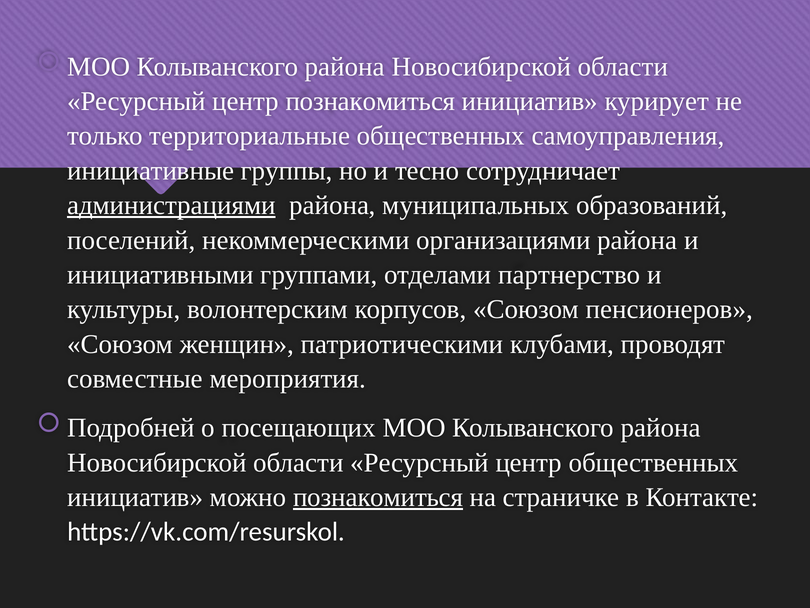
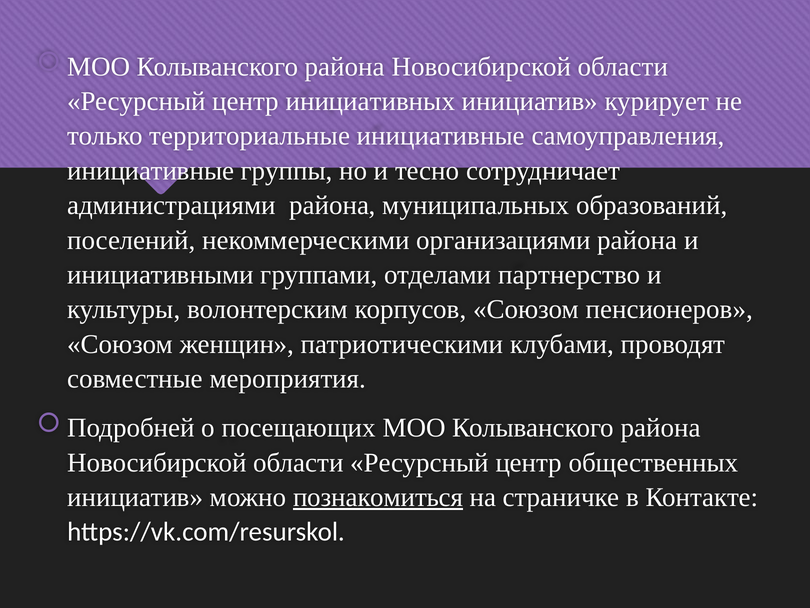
центр познакомиться: познакомиться -> инициативных
территориальные общественных: общественных -> инициативные
администрациями underline: present -> none
